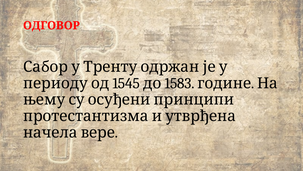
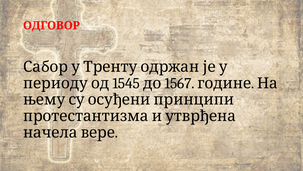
1583: 1583 -> 1567
